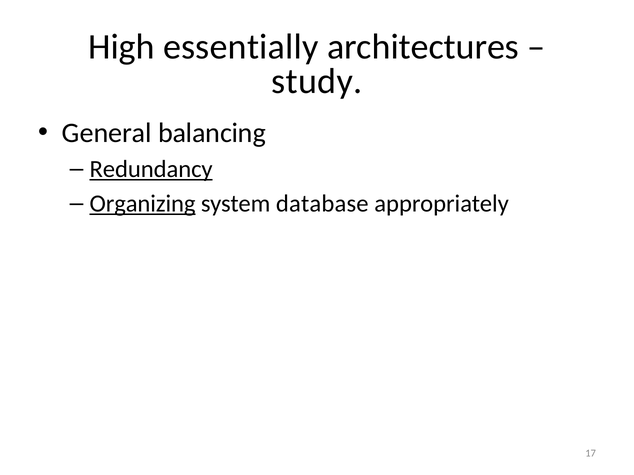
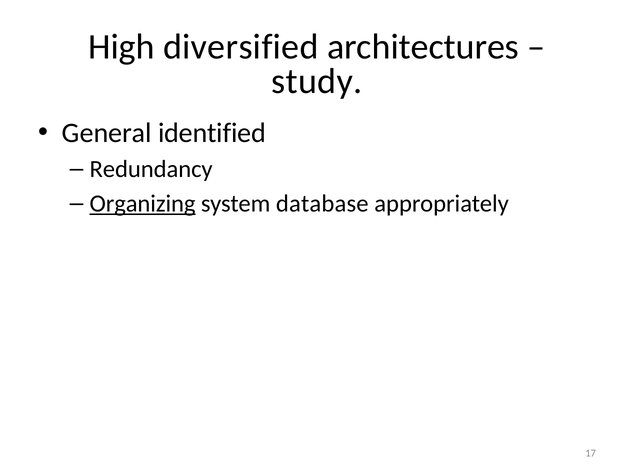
essentially: essentially -> diversified
balancing: balancing -> identified
Redundancy underline: present -> none
